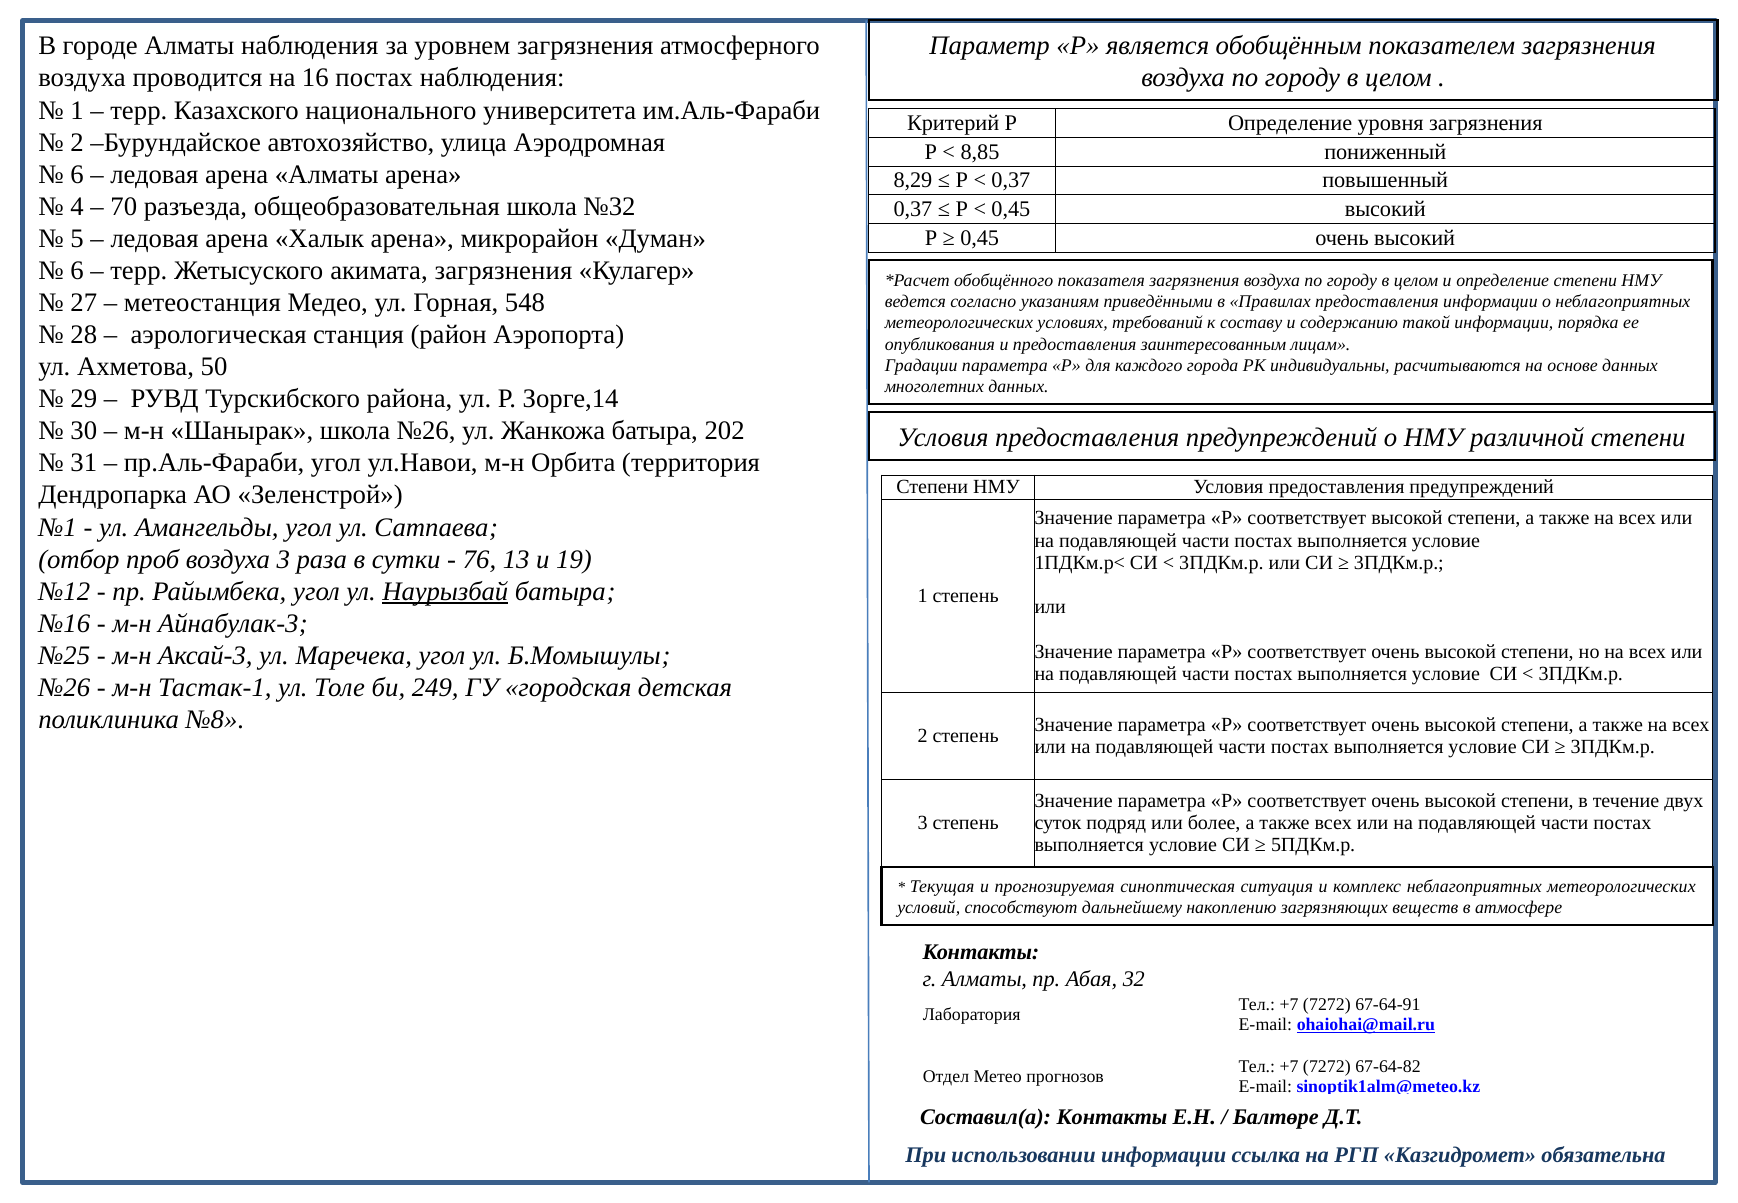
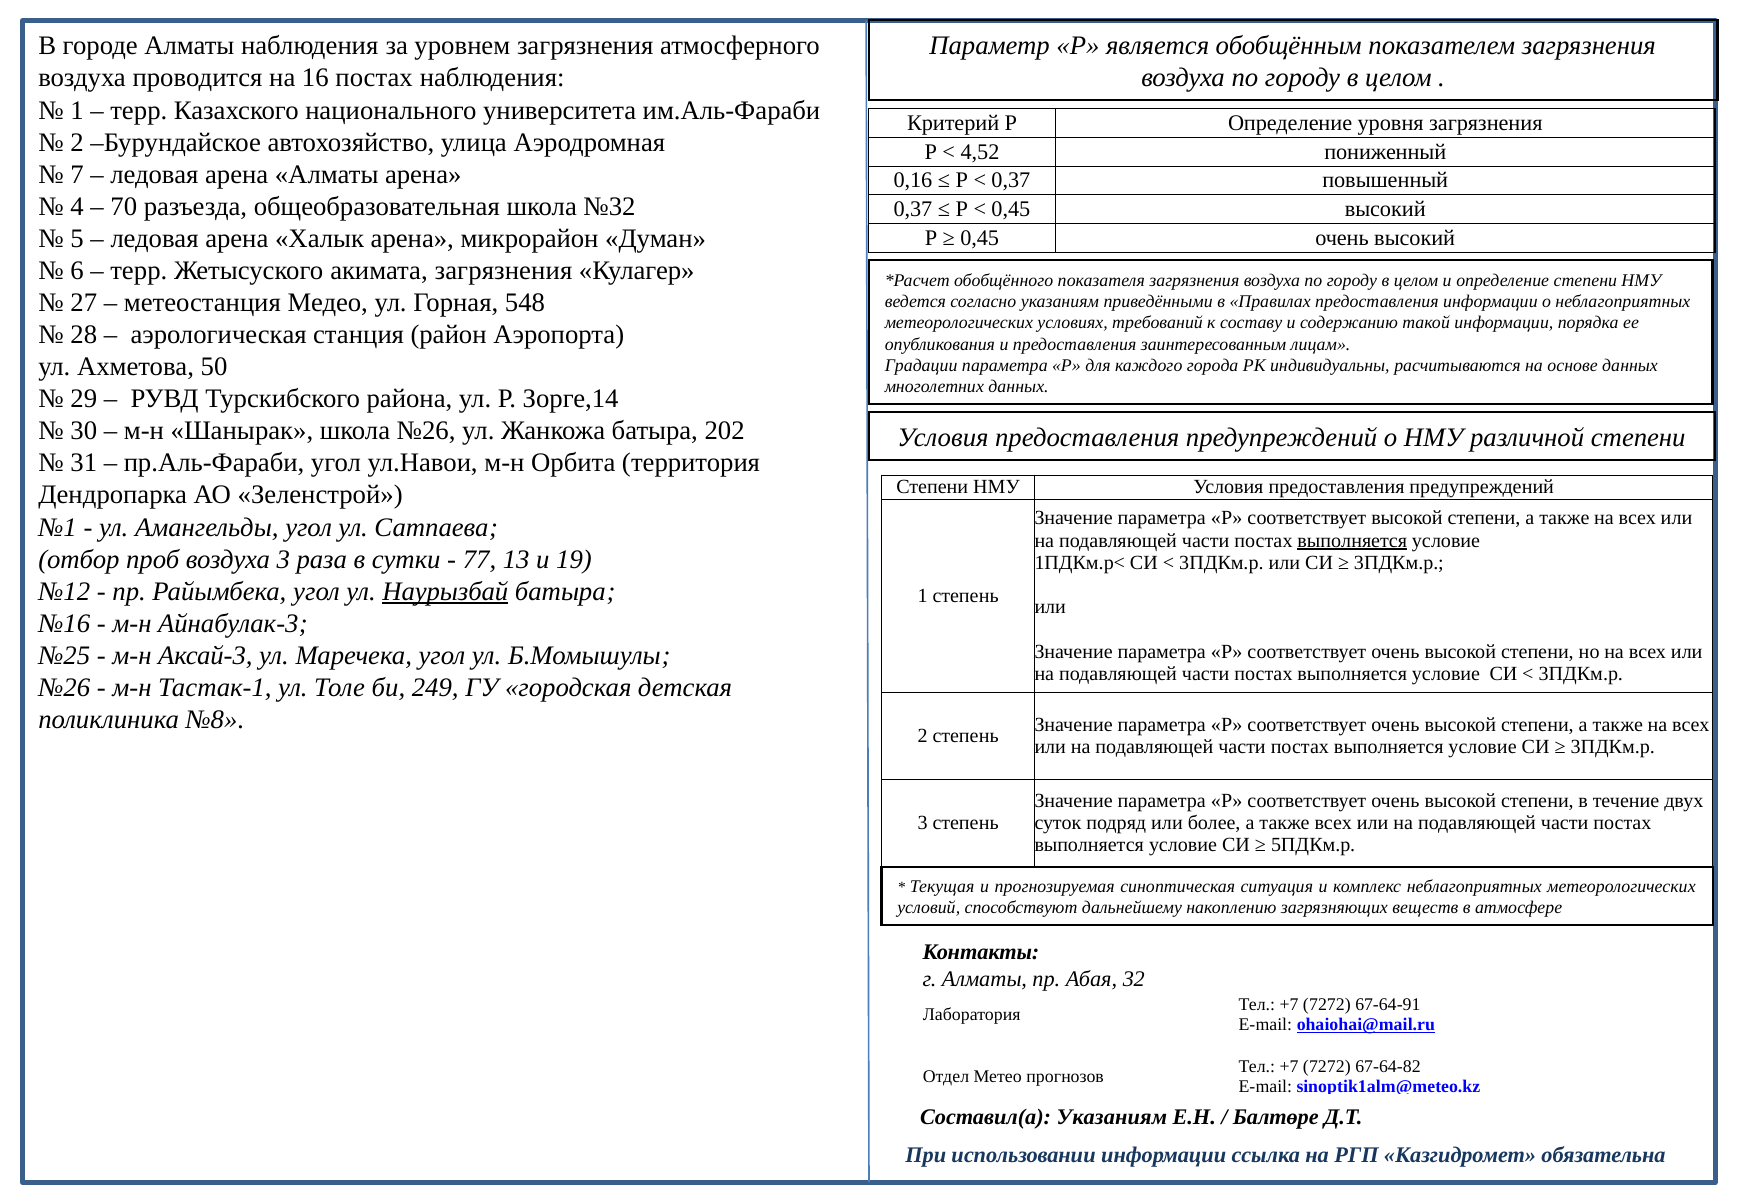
8,85: 8,85 -> 4,52
6 at (77, 174): 6 -> 7
8,29: 8,29 -> 0,16
выполняется at (1352, 540) underline: none -> present
76: 76 -> 77
Составил(а Контакты: Контакты -> Указаниям
